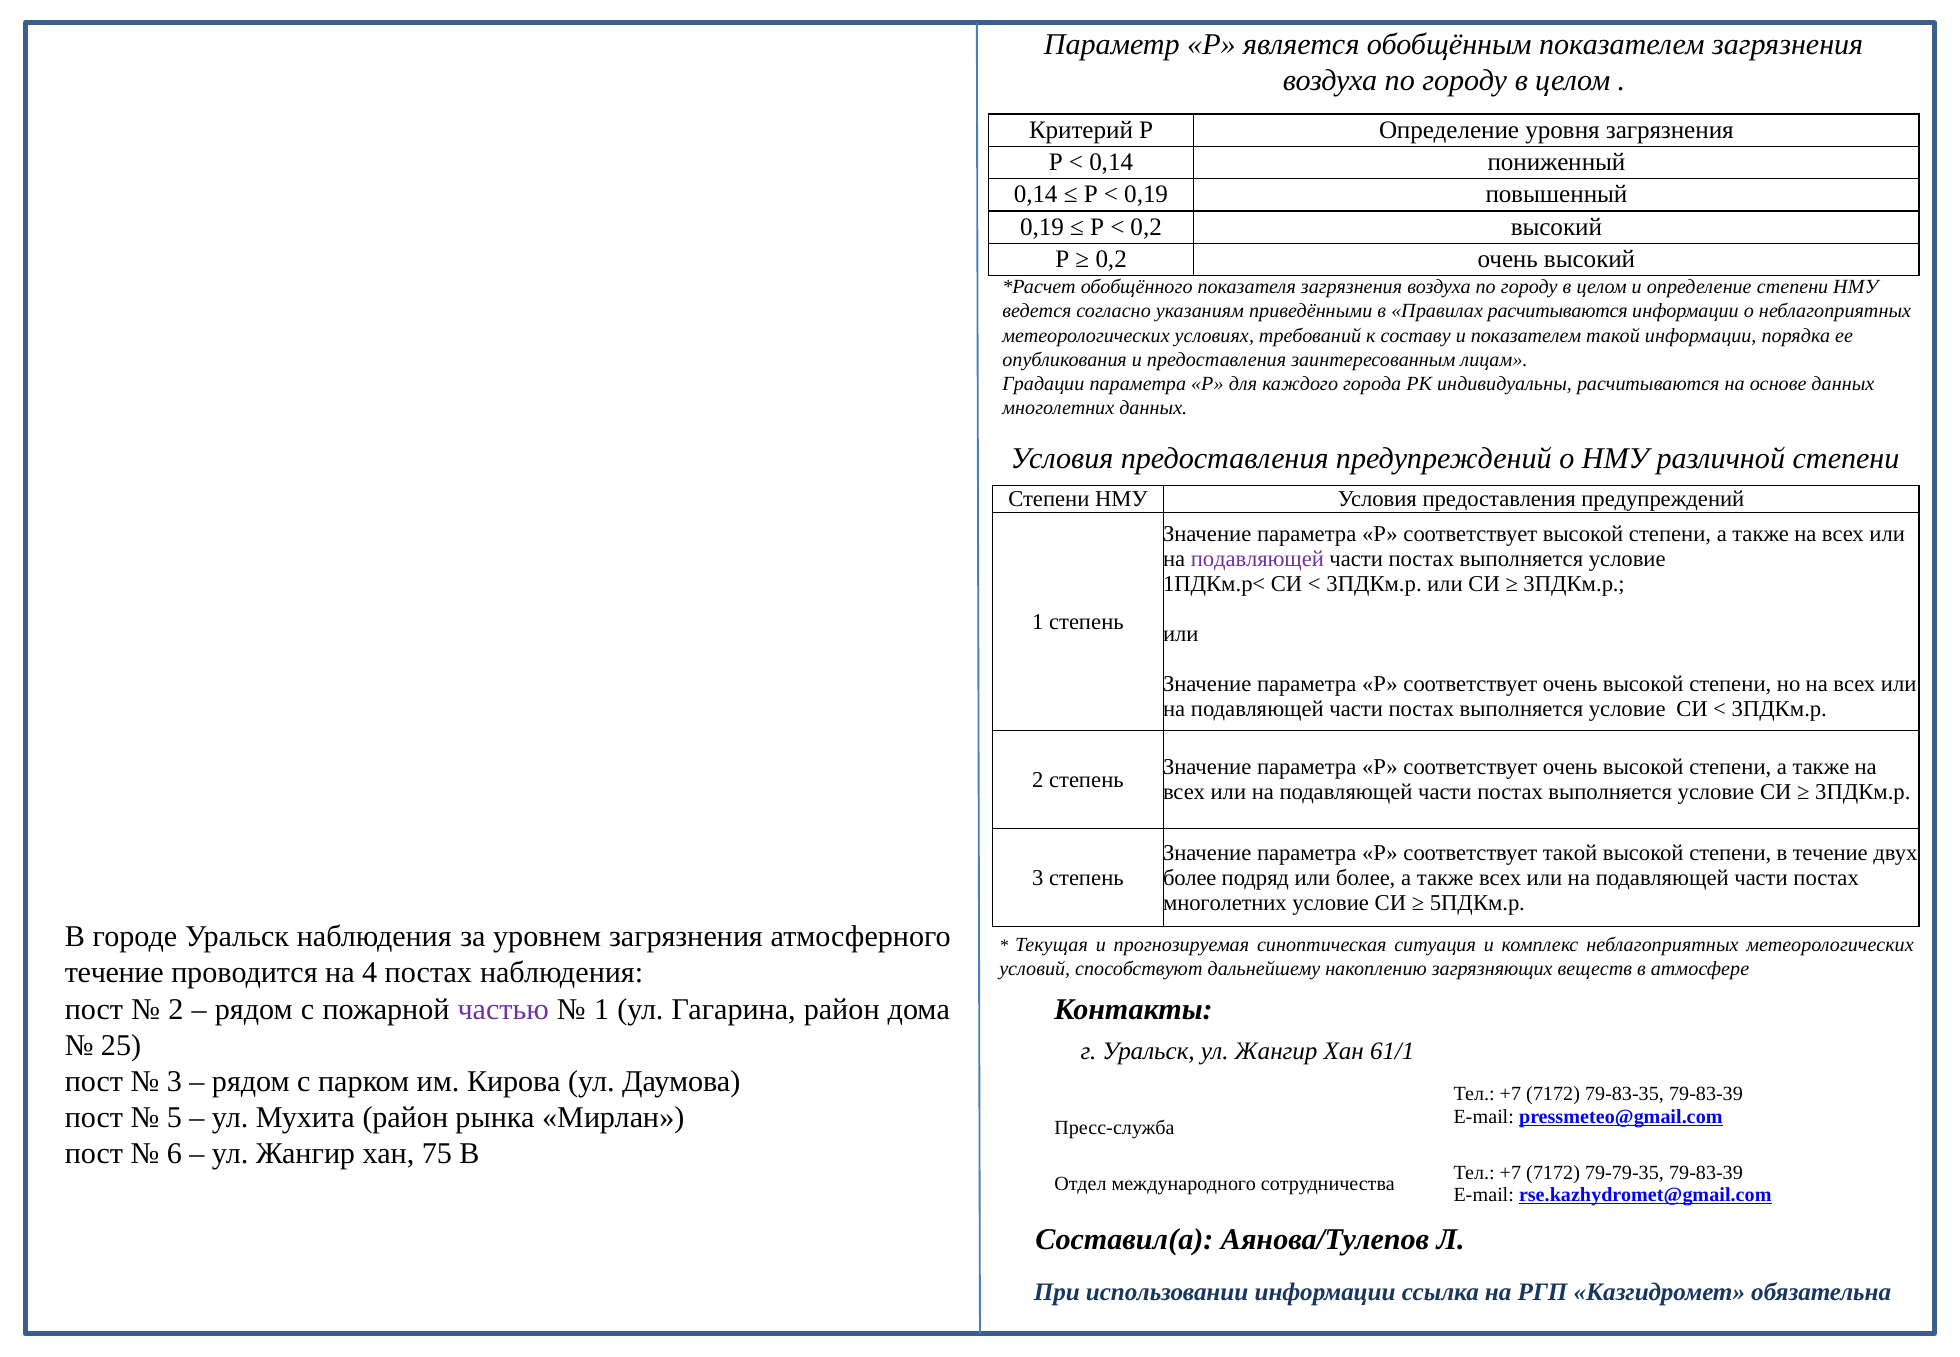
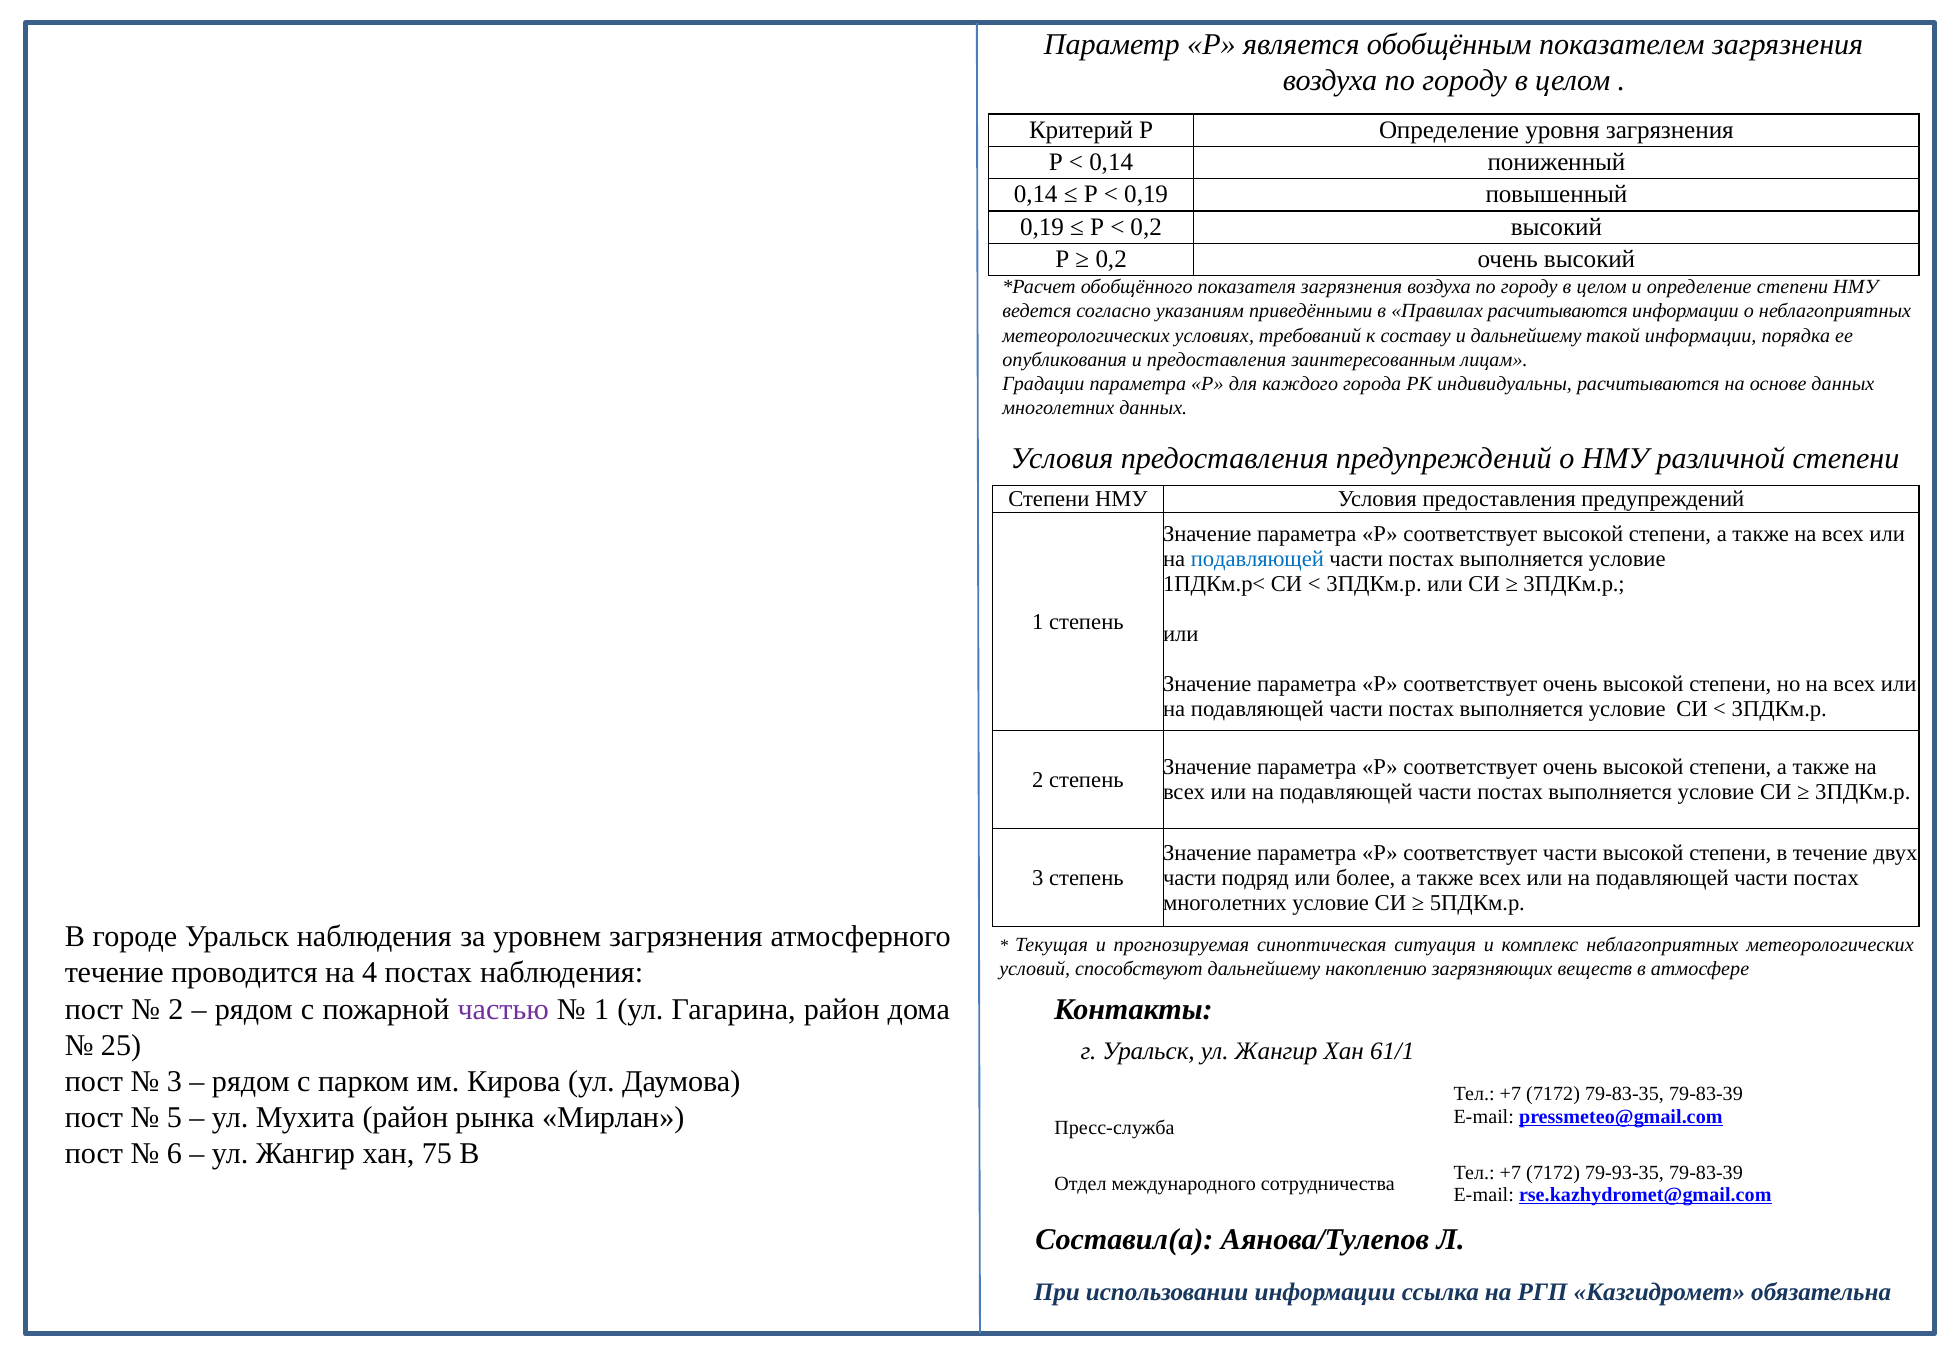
и показателем: показателем -> дальнейшему
подавляющей at (1257, 559) colour: purple -> blue
соответствует такой: такой -> части
более at (1190, 878): более -> части
79-79-35: 79-79-35 -> 79-93-35
